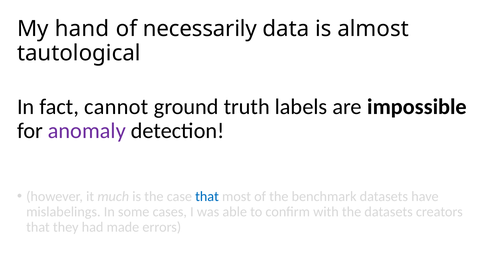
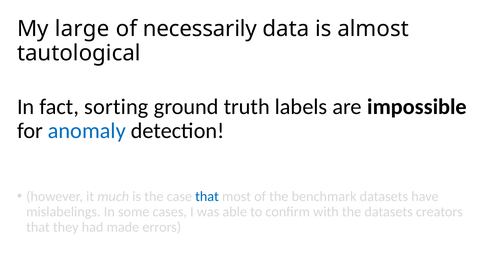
hand: hand -> large
cannot: cannot -> sorting
anomaly colour: purple -> blue
